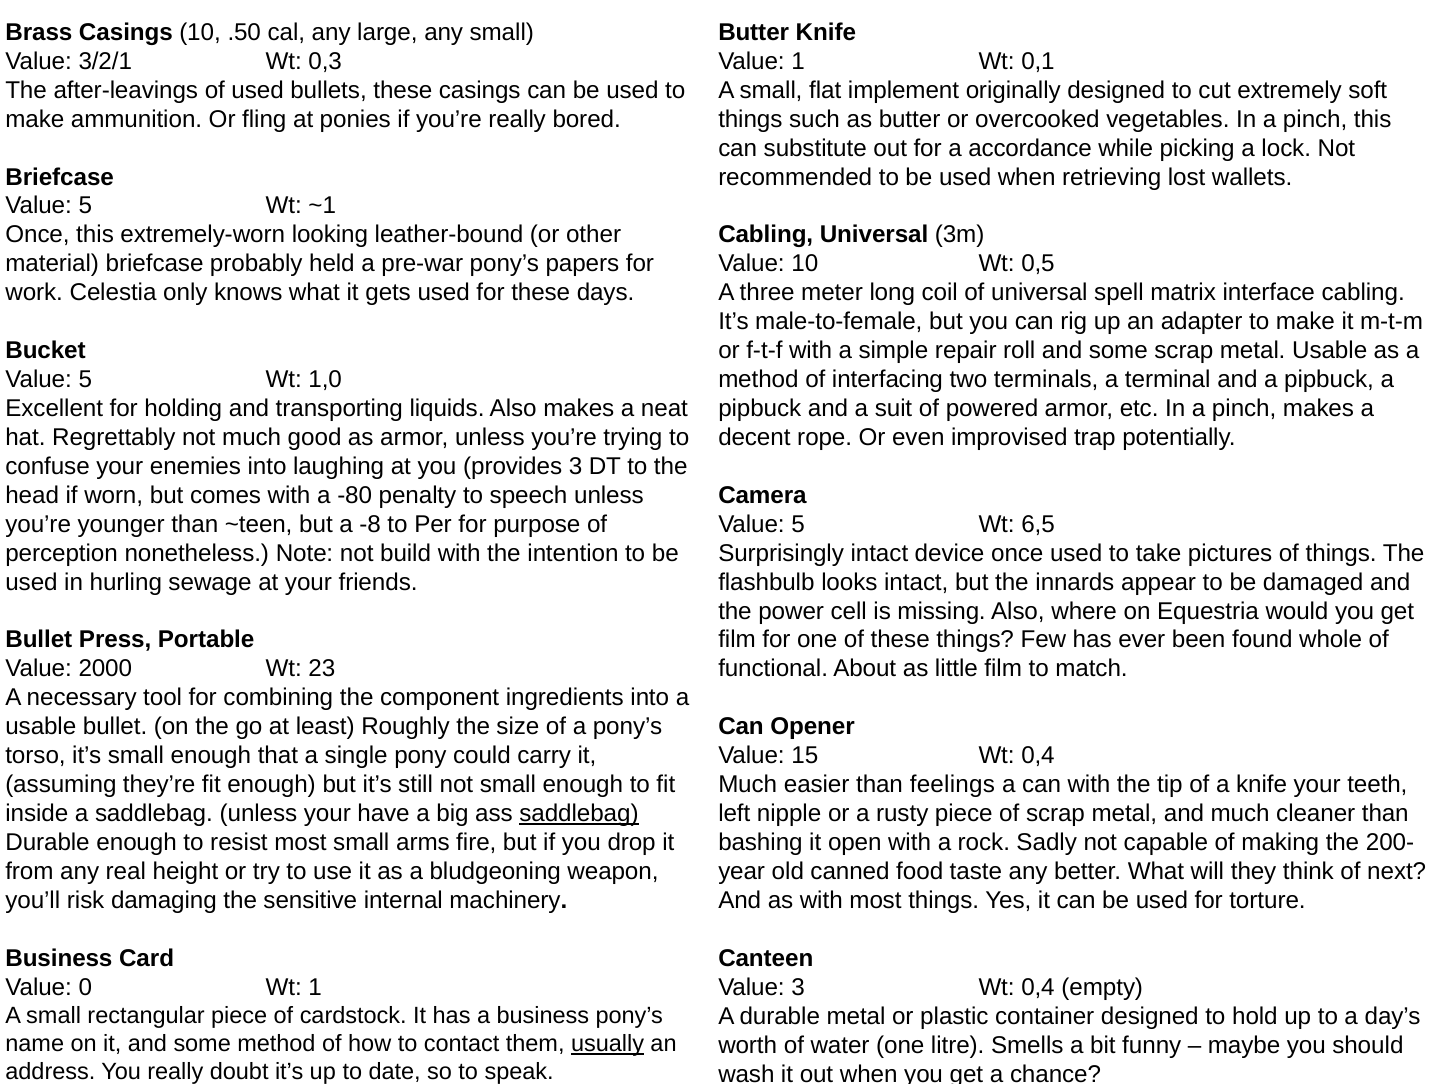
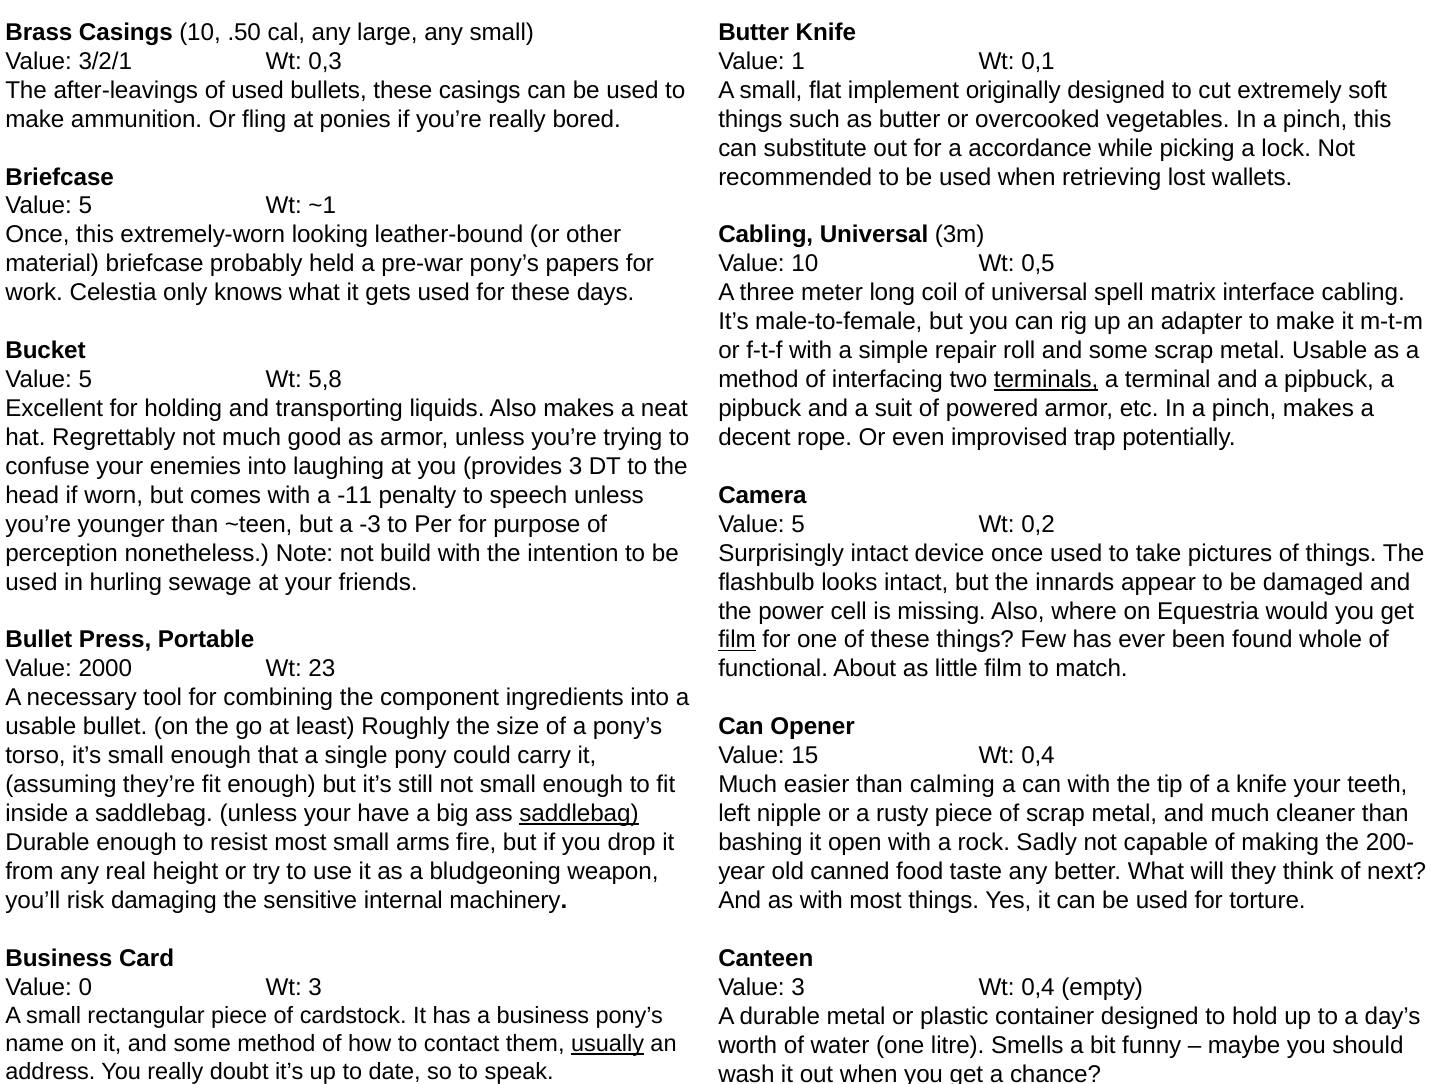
1,0: 1,0 -> 5,8
terminals underline: none -> present
-80: -80 -> -11
-8: -8 -> -3
6,5: 6,5 -> 0,2
film at (737, 640) underline: none -> present
feelings: feelings -> calming
Wt 1: 1 -> 3
